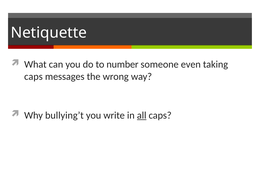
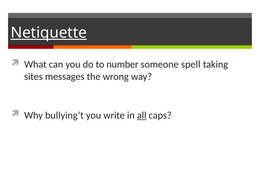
Netiquette underline: none -> present
even: even -> spell
caps at (33, 77): caps -> sites
